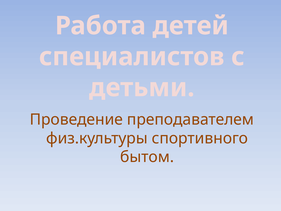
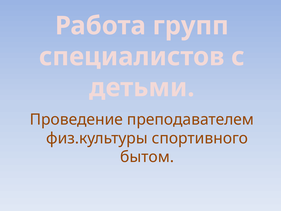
детей: детей -> групп
